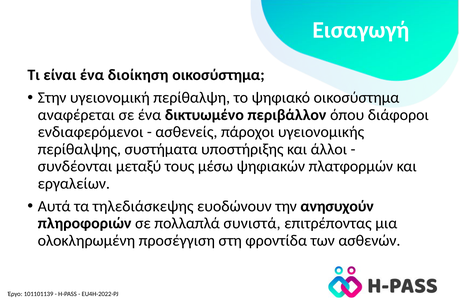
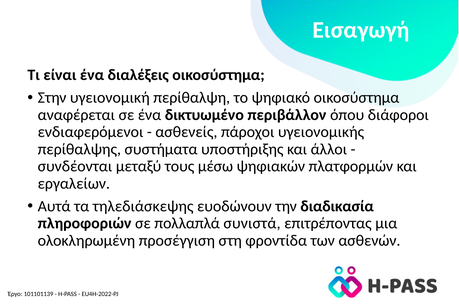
διοίκηση: διοίκηση -> διαλέξεις
ανησυχούν: ανησυχούν -> διαδικασία
